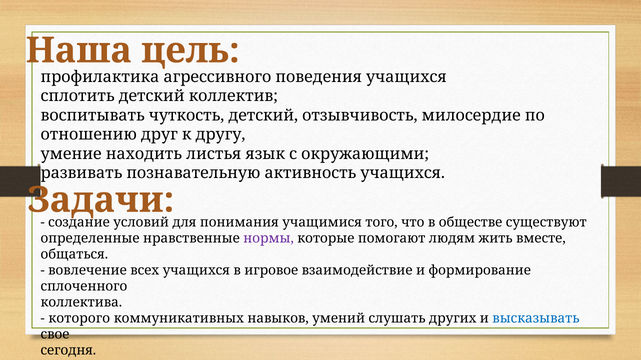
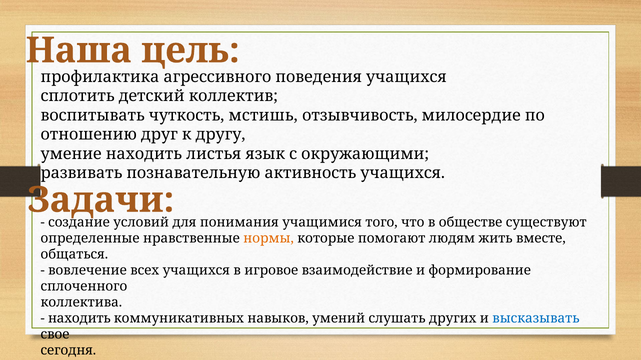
чуткость детский: детский -> мстишь
нормы colour: purple -> orange
которого at (79, 319): которого -> находить
